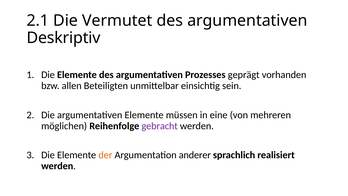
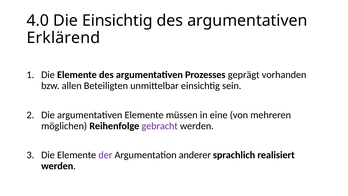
2.1: 2.1 -> 4.0
Die Vermutet: Vermutet -> Einsichtig
Deskriptiv: Deskriptiv -> Erklärend
der colour: orange -> purple
